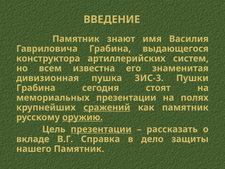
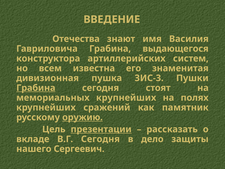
Памятник at (76, 39): Памятник -> Отечества
Грабина at (36, 88) underline: none -> present
мемориальных презентации: презентации -> крупнейших
сражений underline: present -> none
В.Г Справка: Справка -> Сегодня
нашего Памятник: Памятник -> Сергеевич
